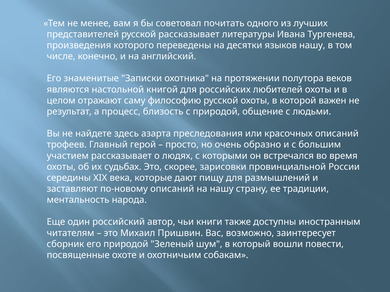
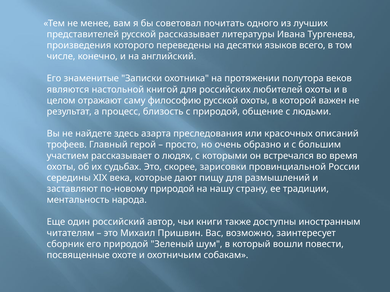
языков нашу: нашу -> всего
по-новому описаний: описаний -> природой
